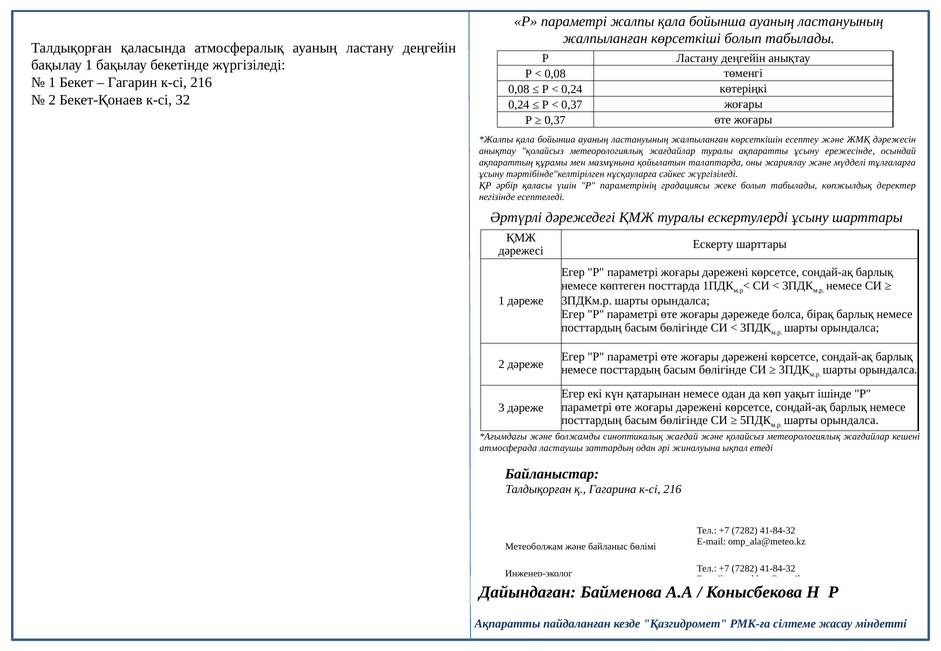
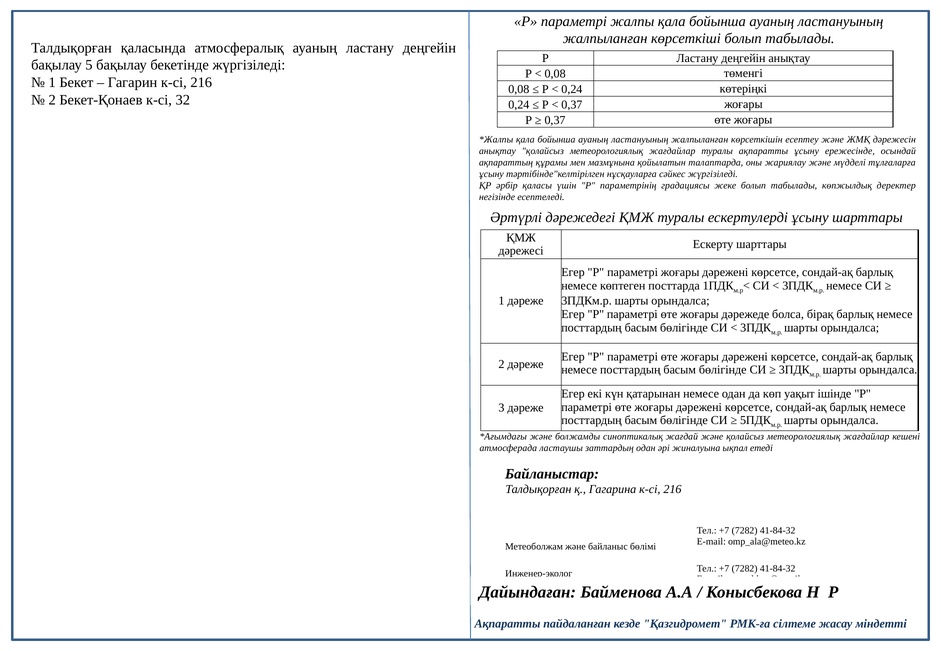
бақылау 1: 1 -> 5
